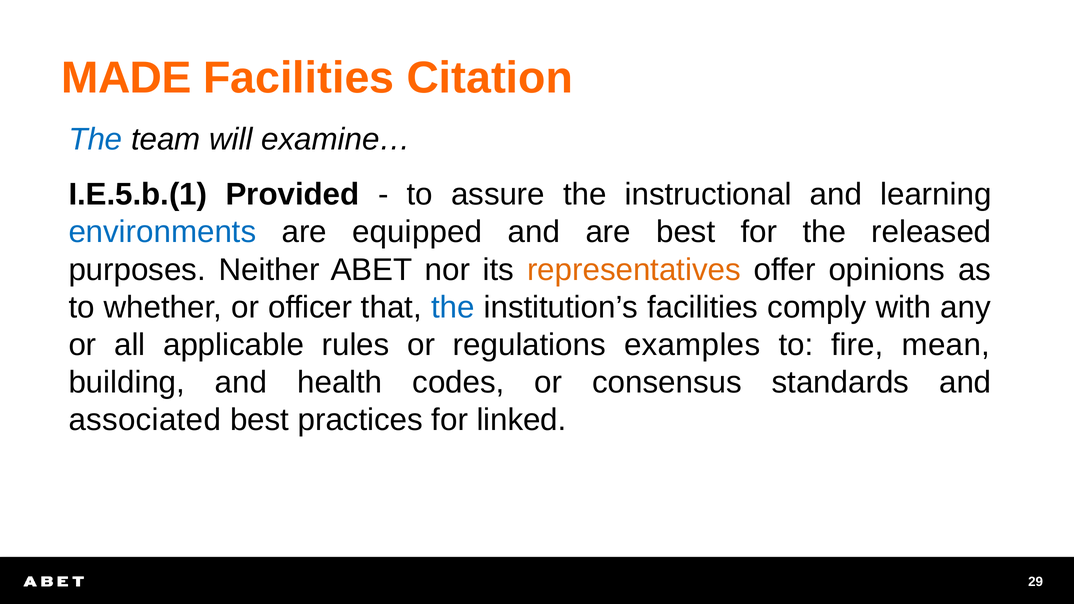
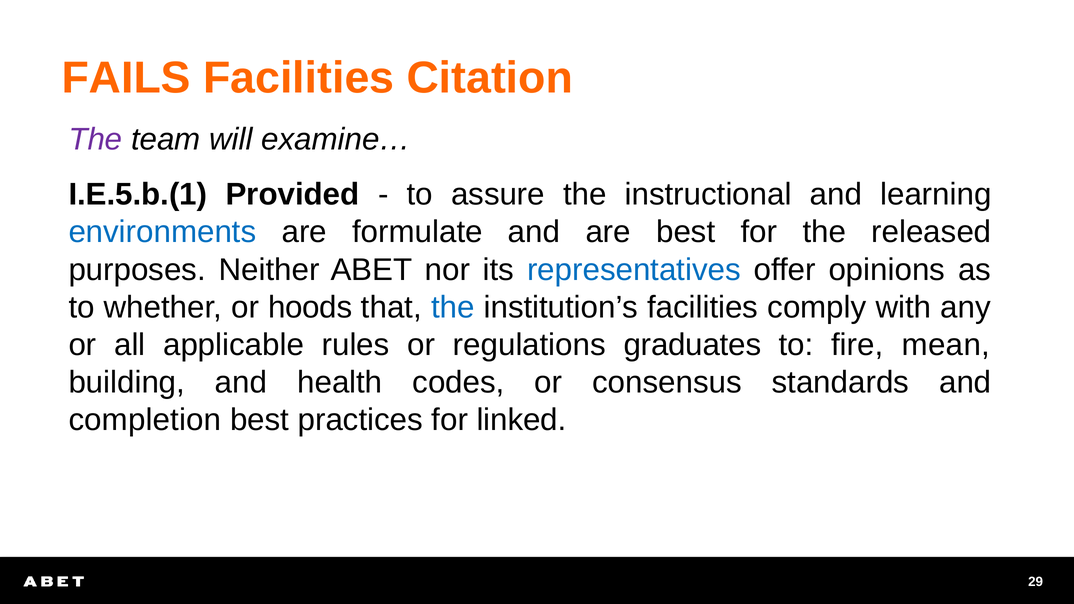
MADE: MADE -> FAILS
The at (95, 139) colour: blue -> purple
equipped: equipped -> formulate
representatives colour: orange -> blue
officer: officer -> hoods
examples: examples -> graduates
associated: associated -> completion
